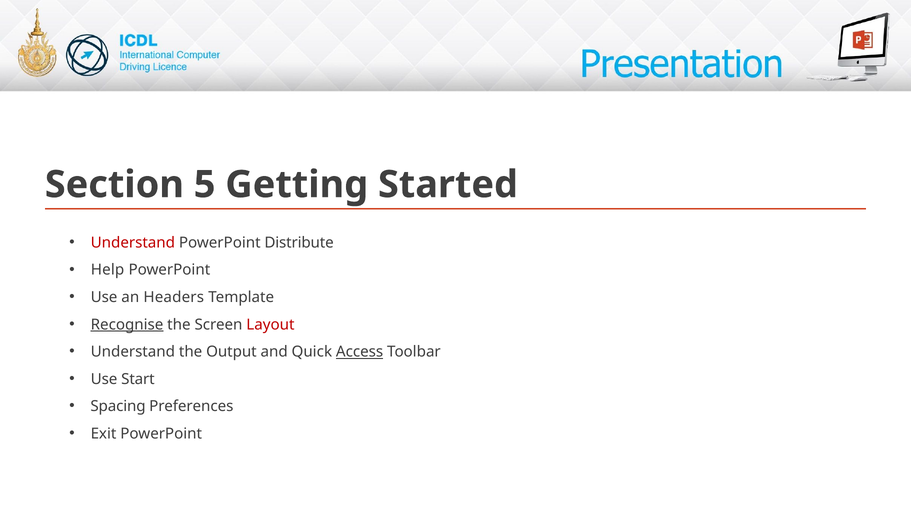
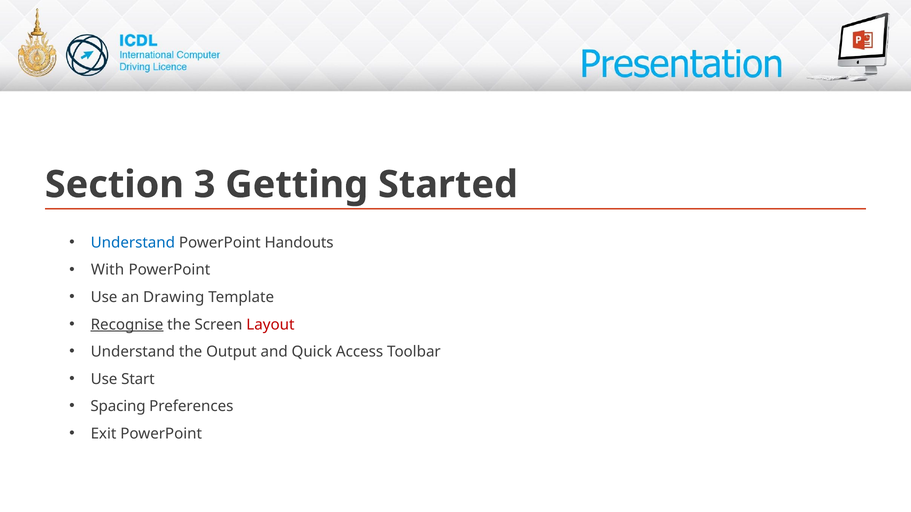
5: 5 -> 3
Understand at (133, 243) colour: red -> blue
Distribute: Distribute -> Handouts
Help: Help -> With
Headers: Headers -> Drawing
Access underline: present -> none
